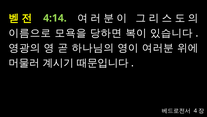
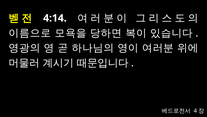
4:14 colour: light green -> white
